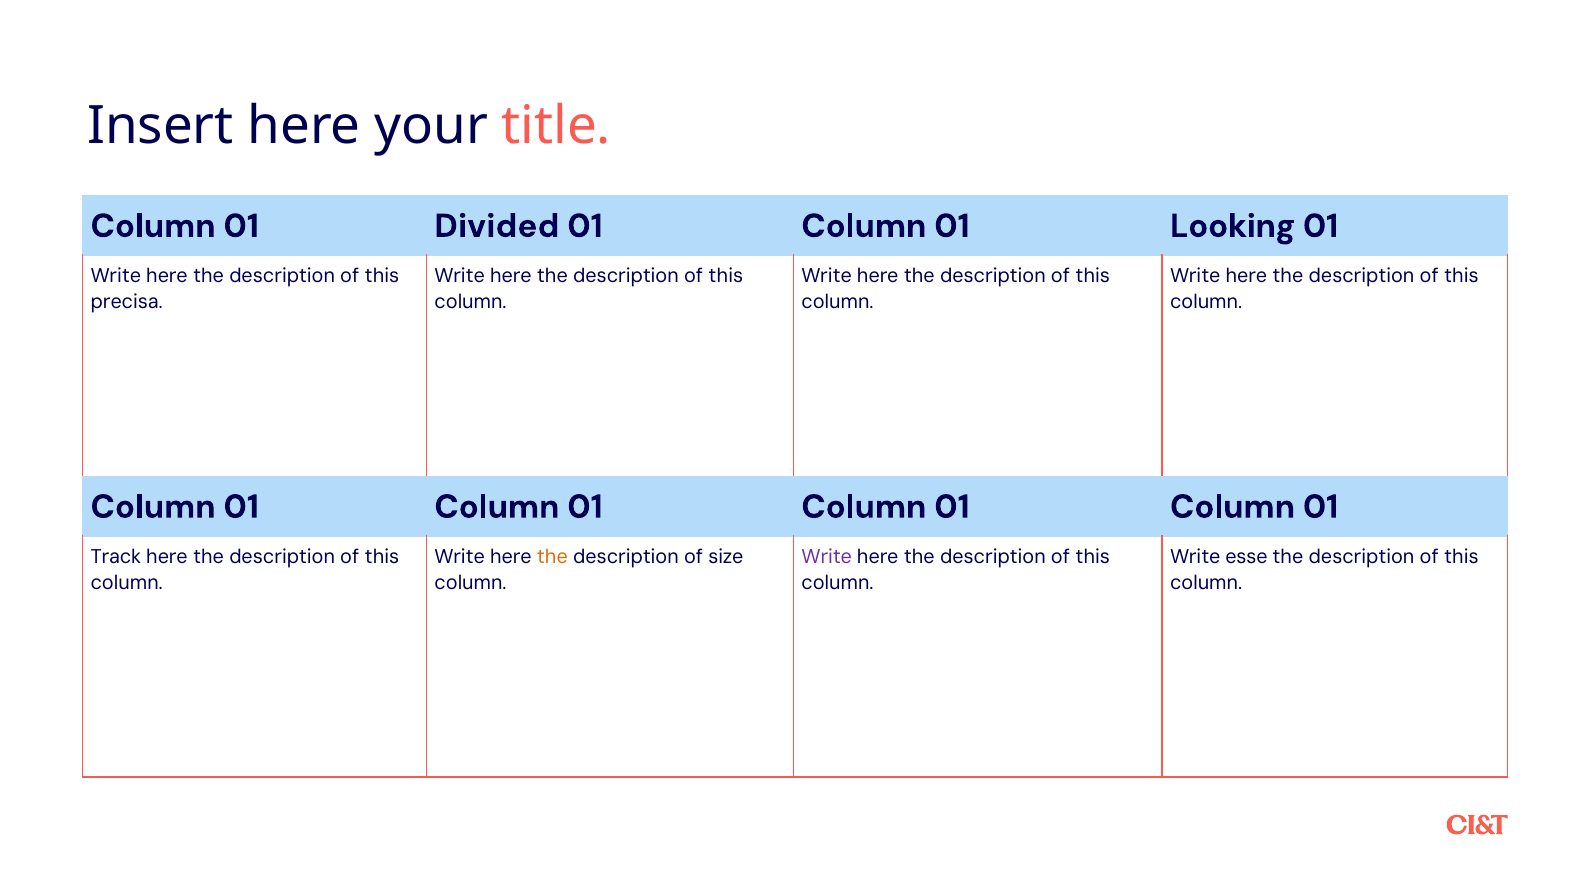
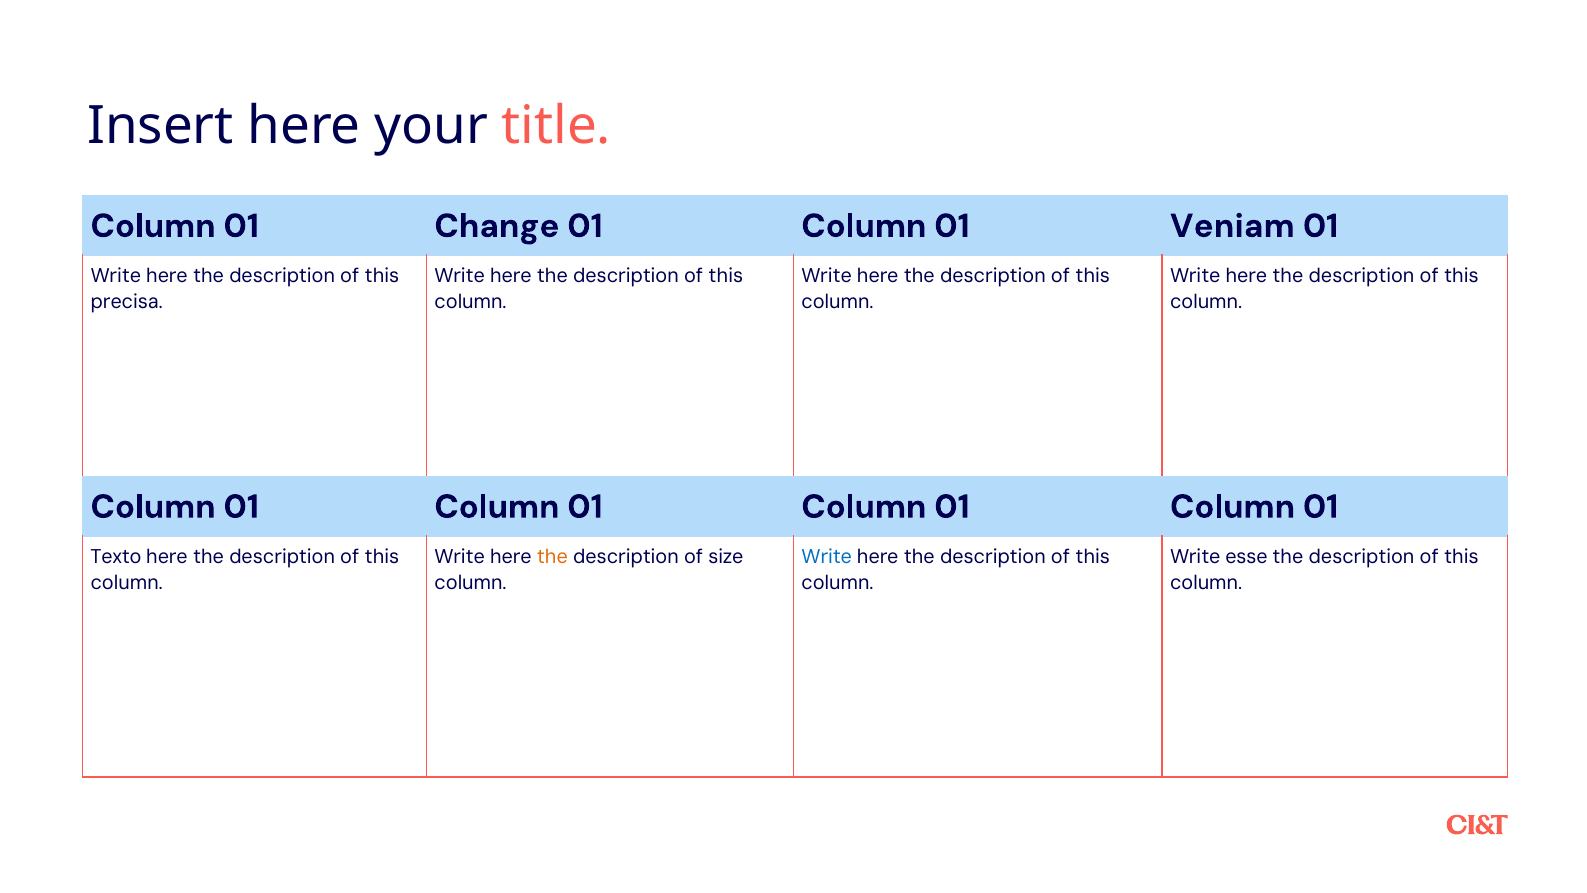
Divided: Divided -> Change
Looking: Looking -> Veniam
Track: Track -> Texto
Write at (827, 557) colour: purple -> blue
